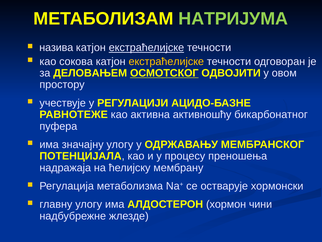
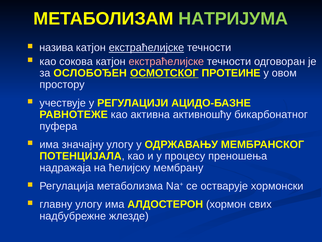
екстраћелијске at (166, 61) colour: yellow -> pink
ДЕЛОВАЊЕМ: ДЕЛОВАЊЕМ -> ОСЛОБОЂЕН
ОДВОЈИТИ: ОДВОЈИТИ -> ПРОТЕИНЕ
чини: чини -> свих
